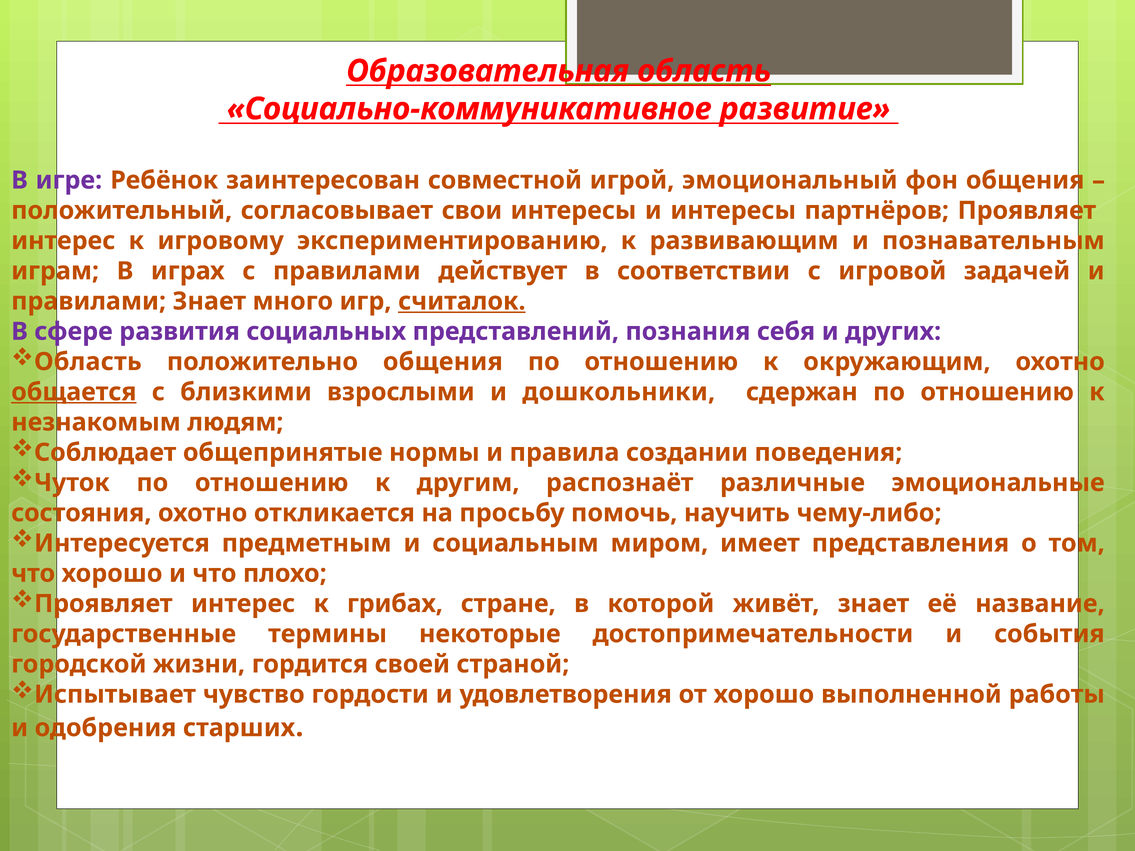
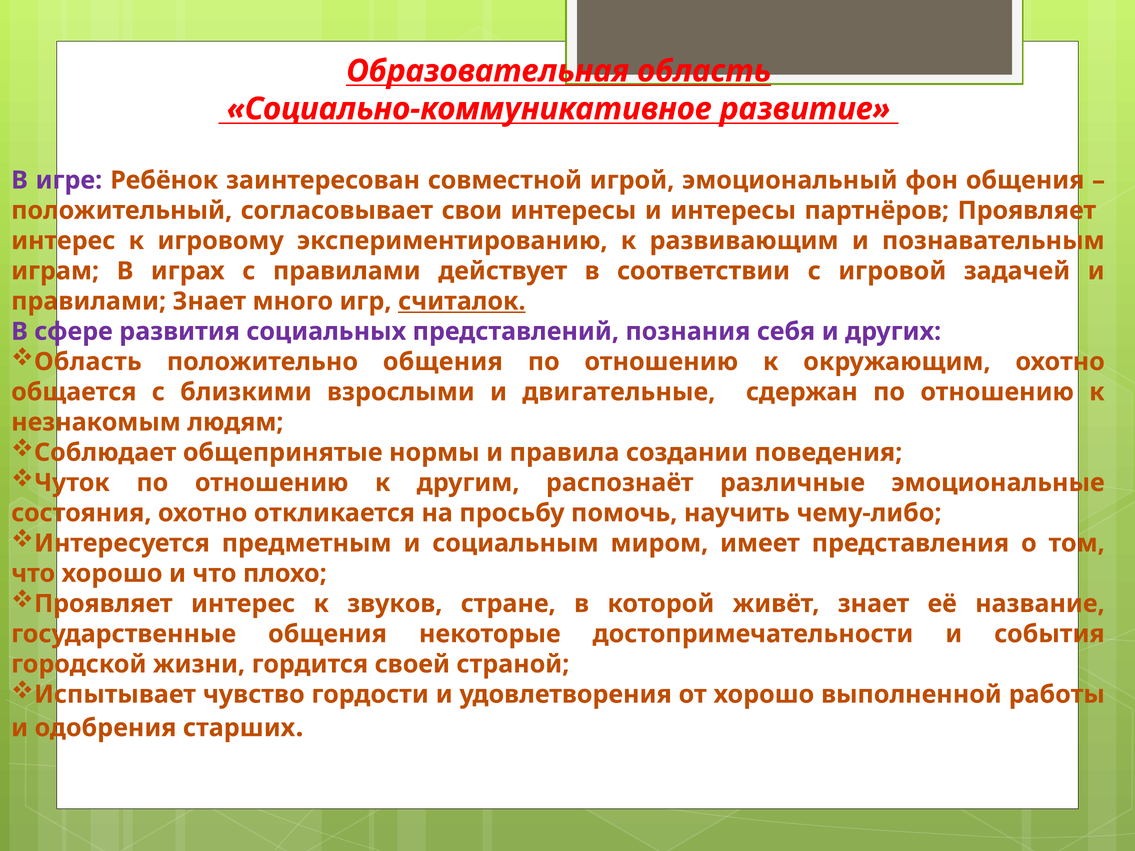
общается underline: present -> none
дошкольники: дошкольники -> двигательные
грибах: грибах -> звуков
государственные термины: термины -> общения
